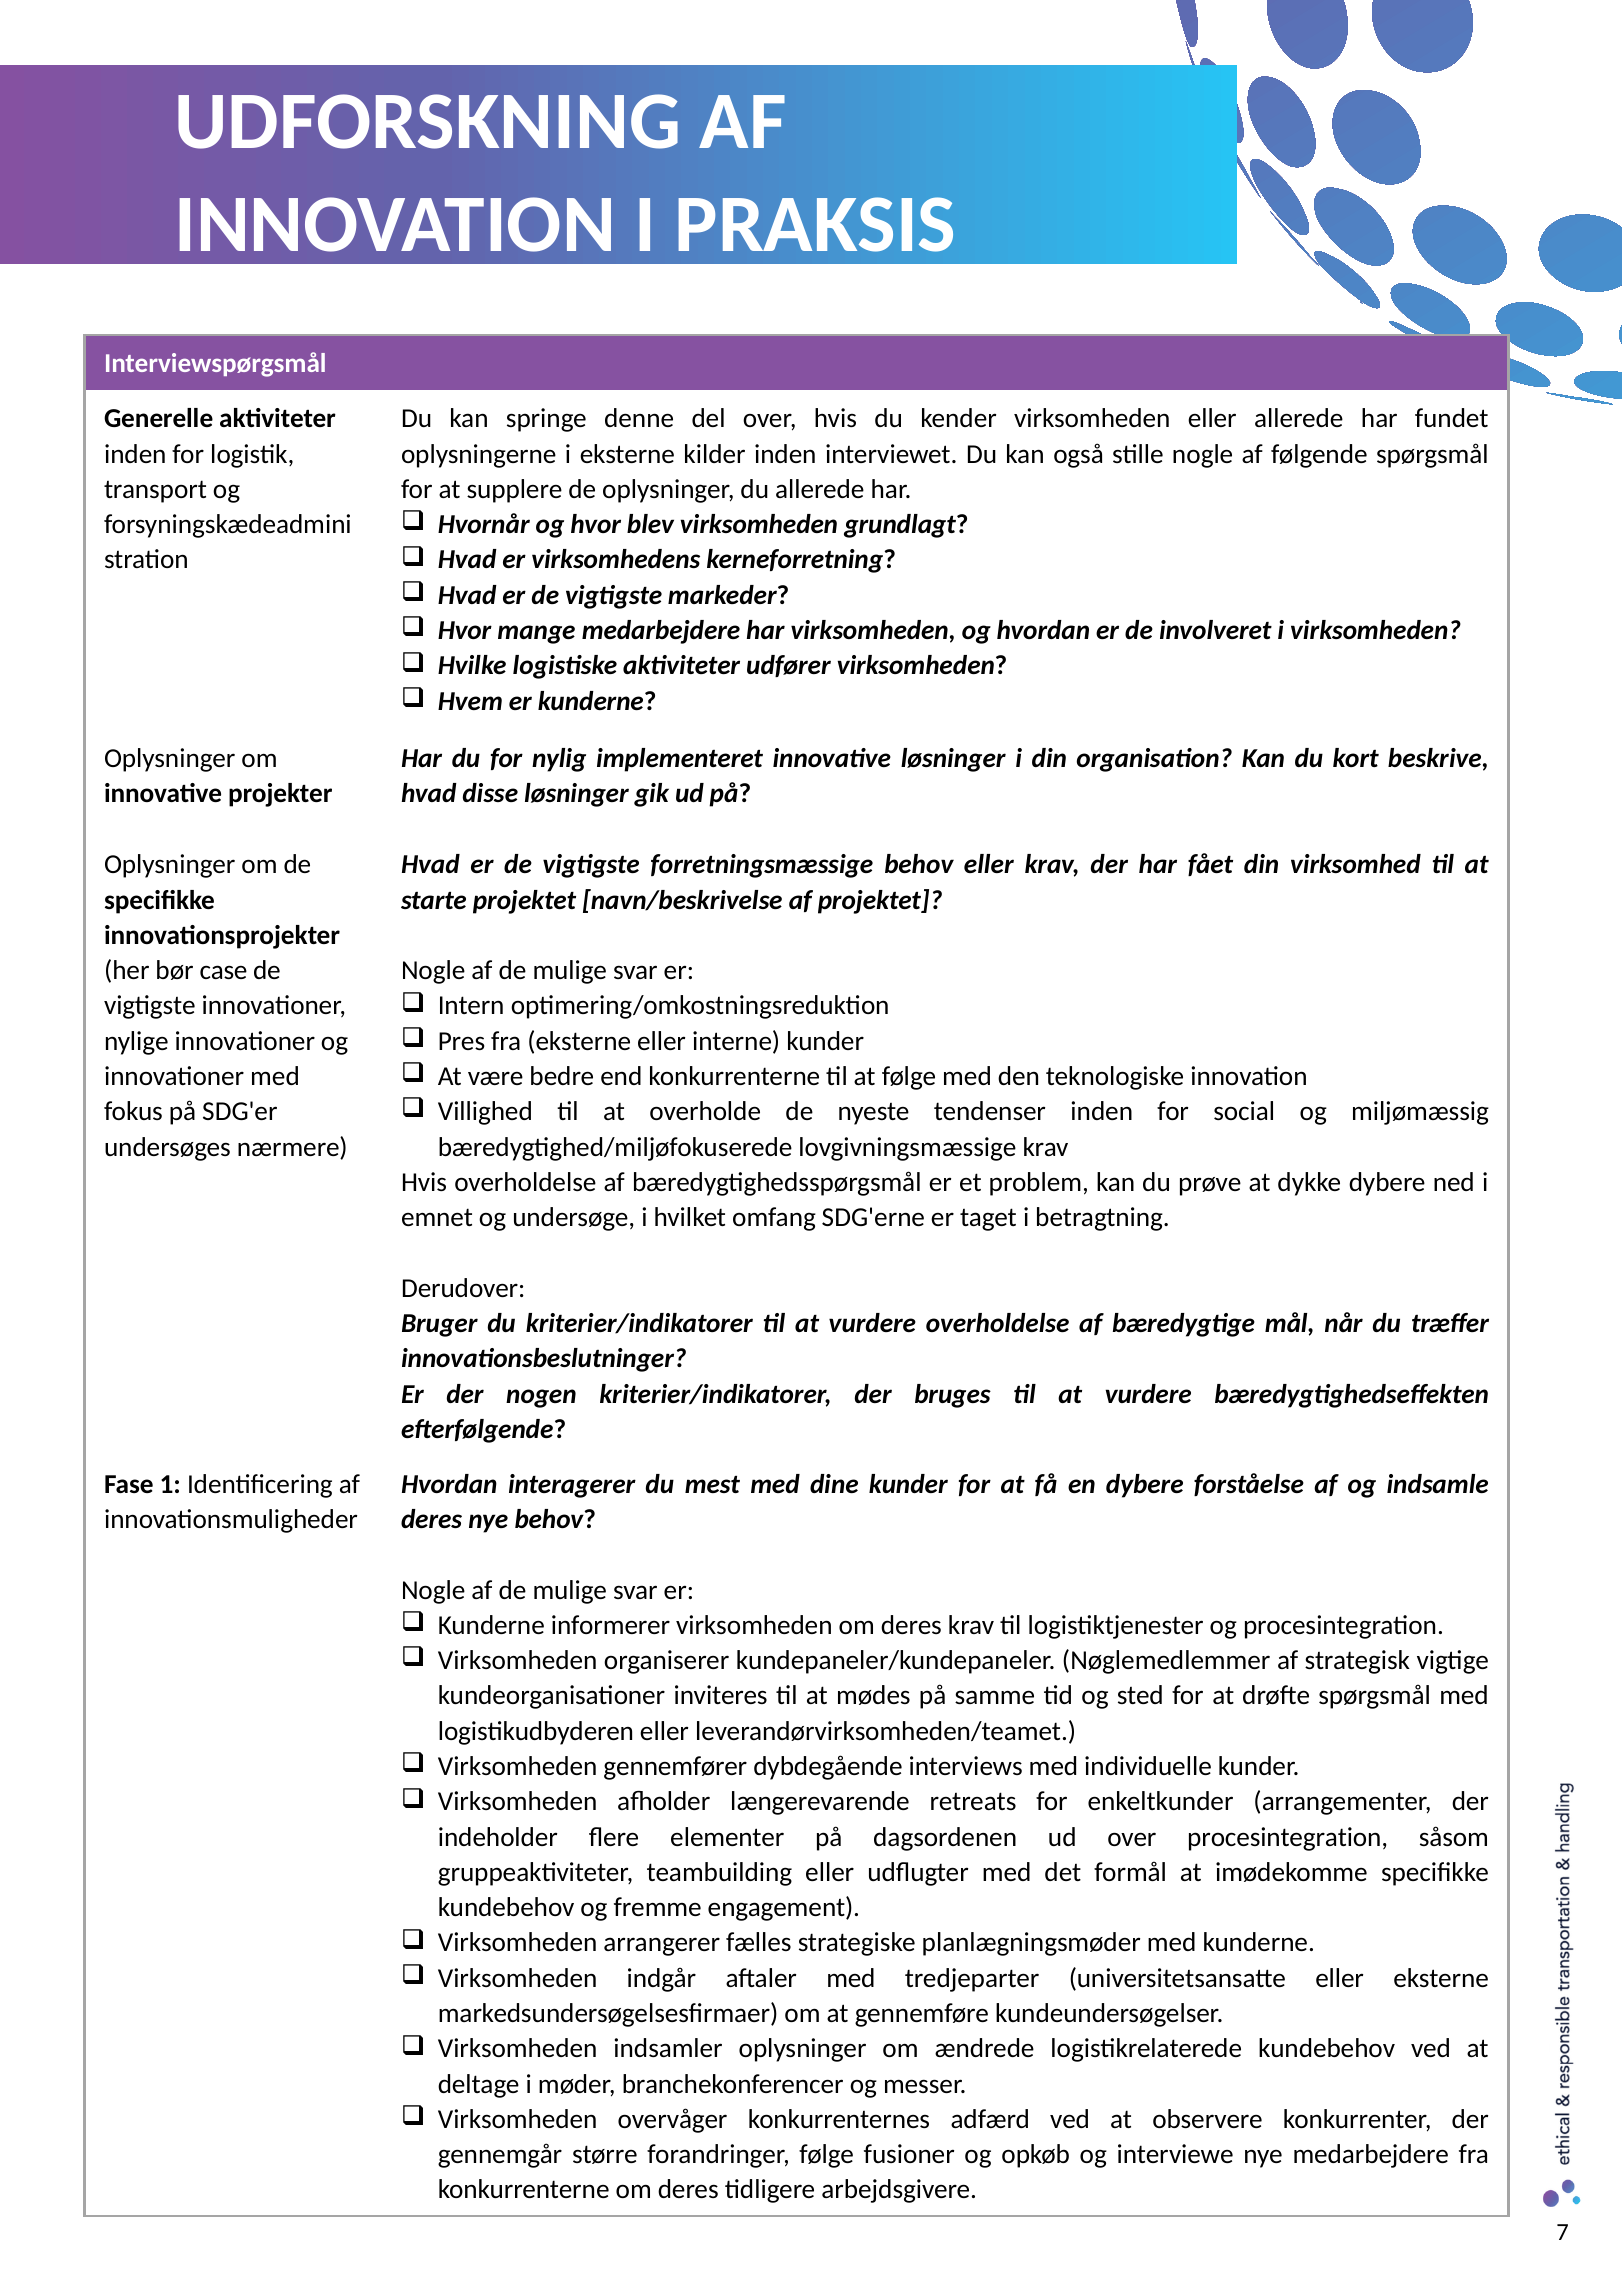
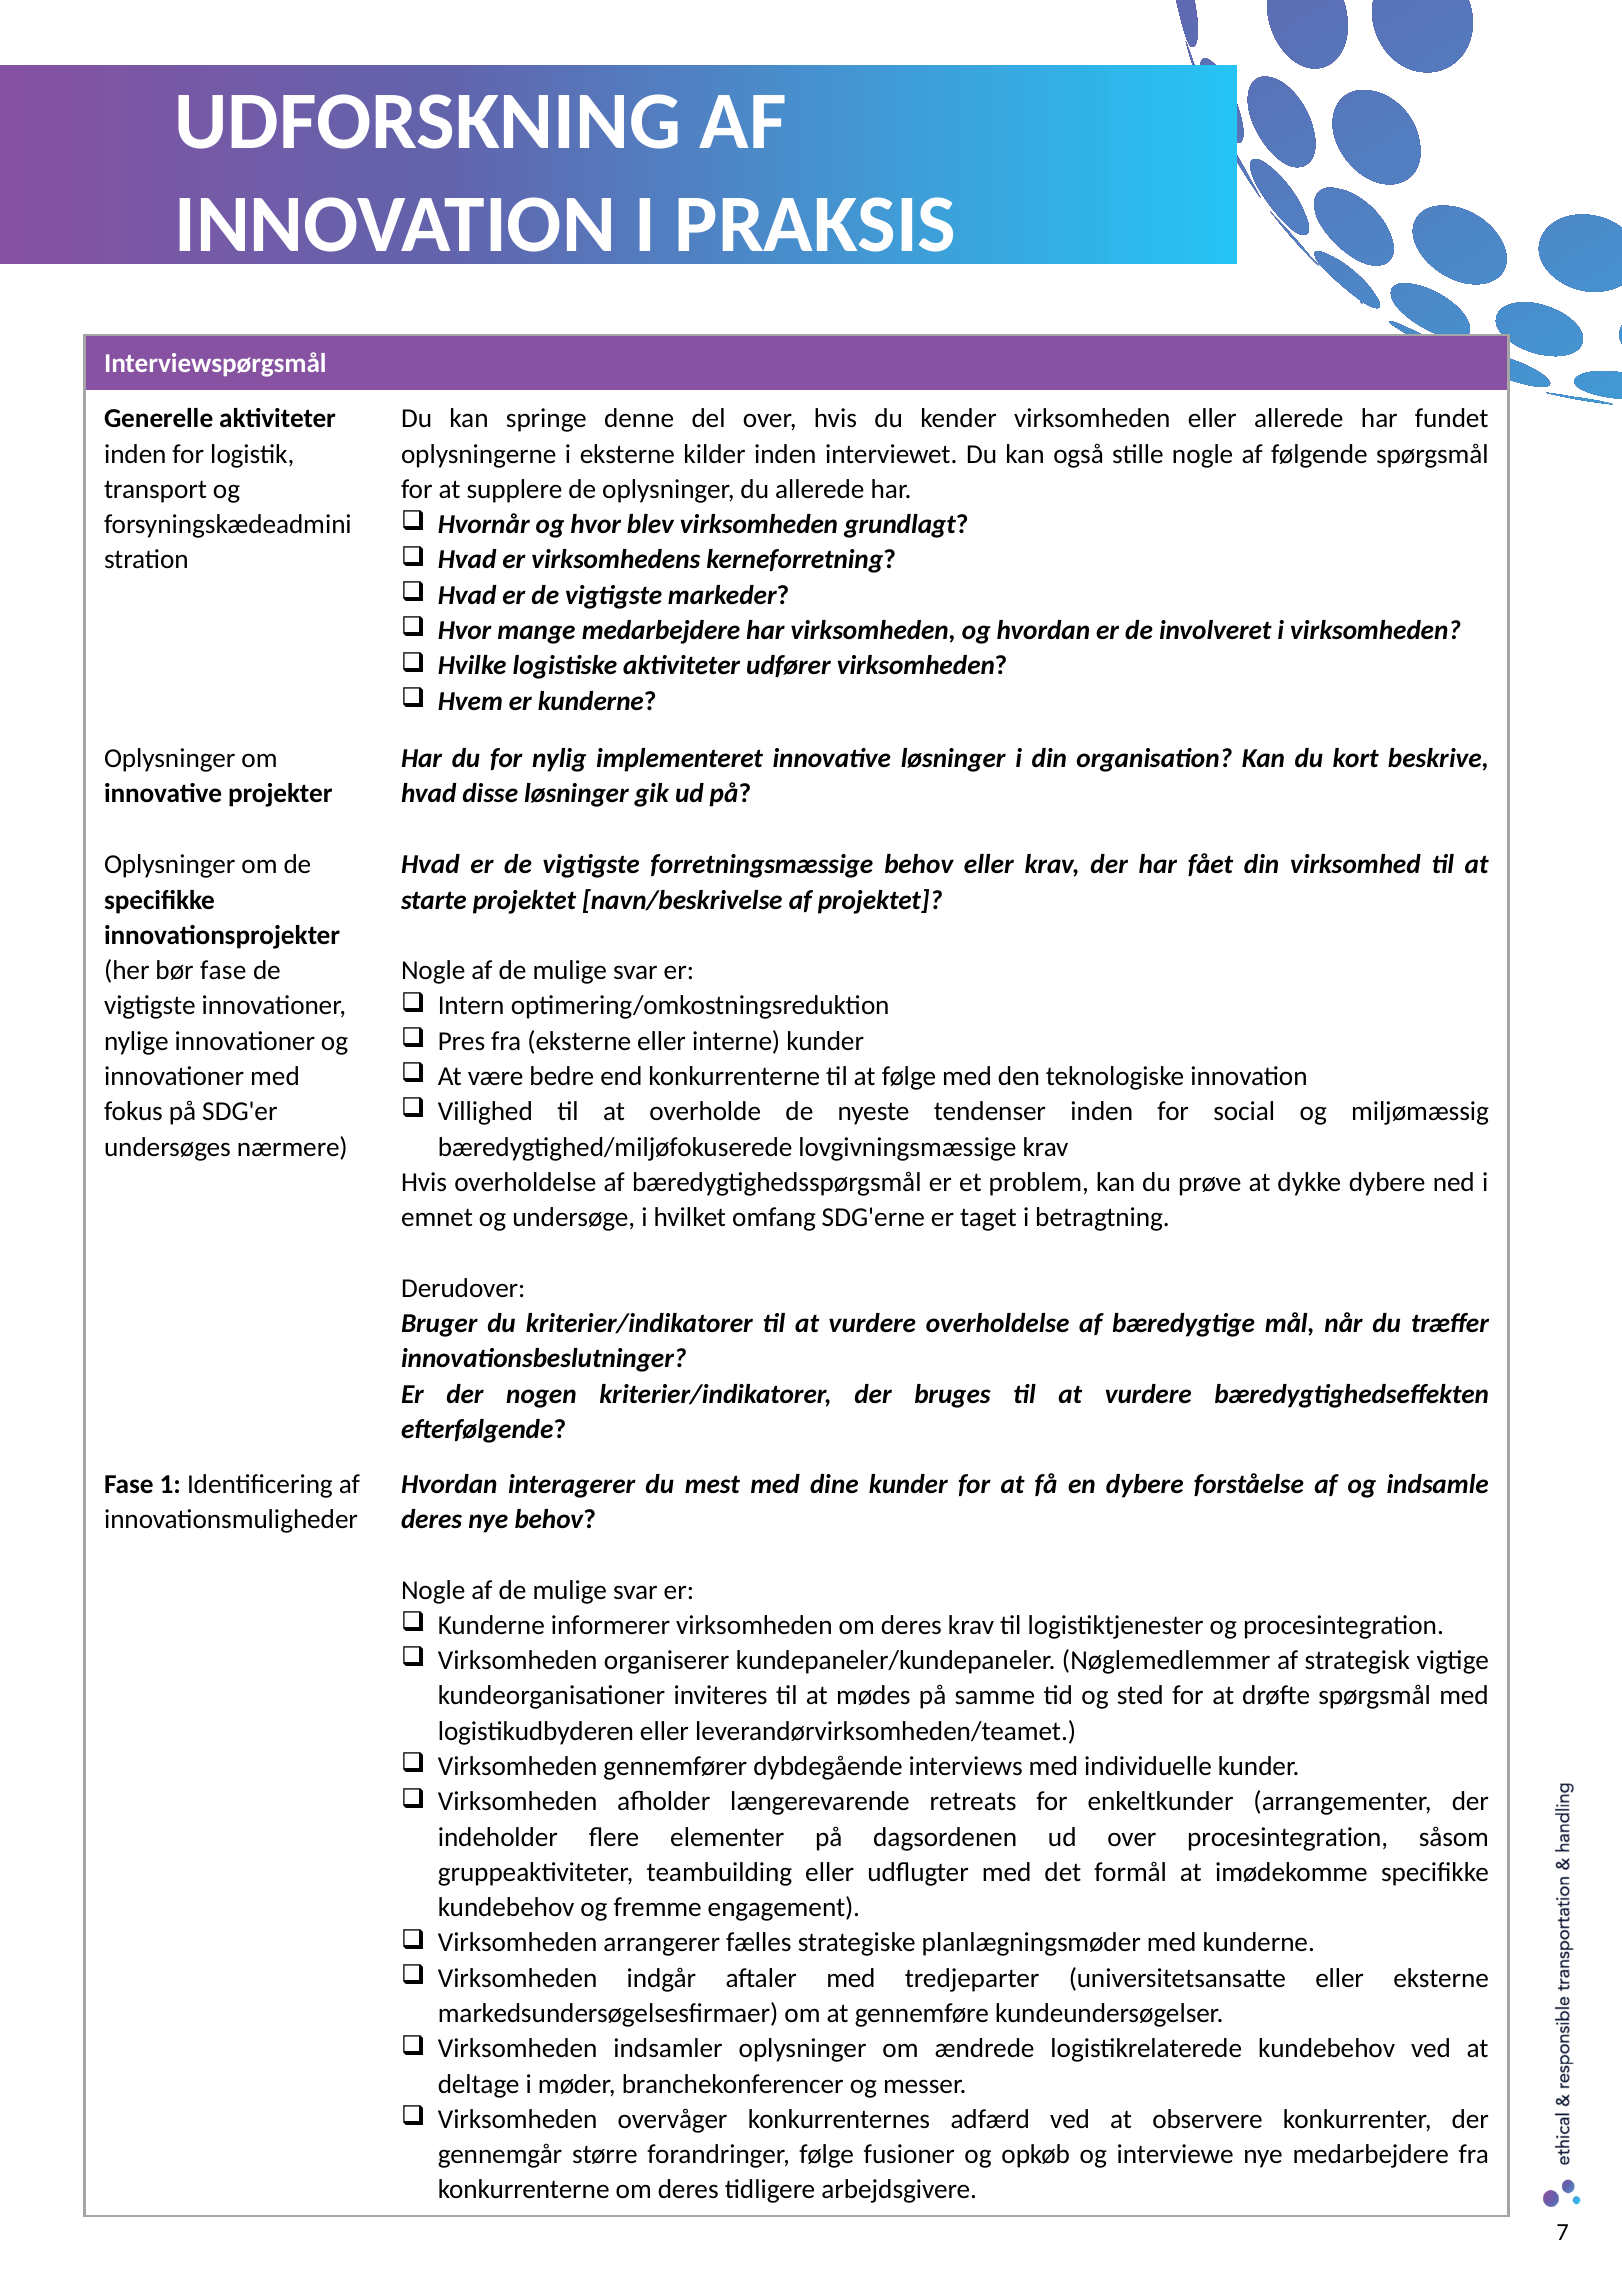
bør case: case -> fase
